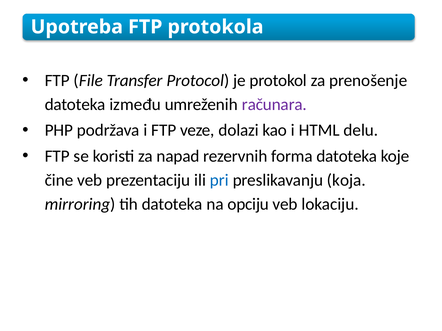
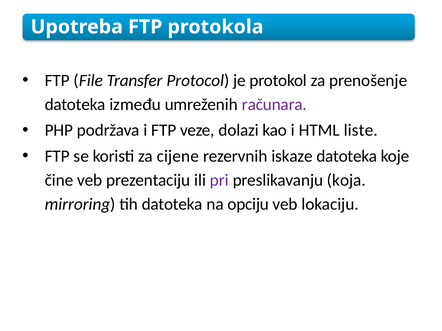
delu: delu -> liste
napad: napad -> cijene
forma: forma -> iskaze
pri colour: blue -> purple
